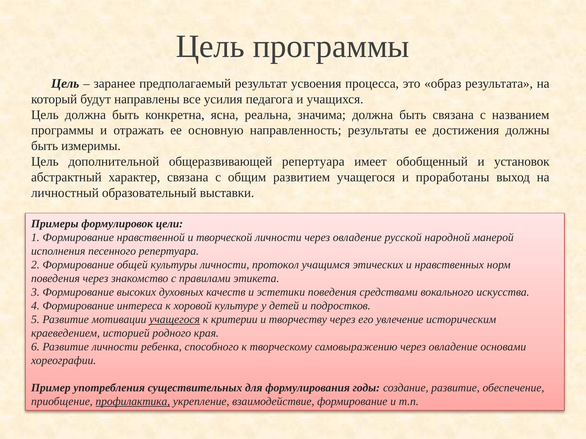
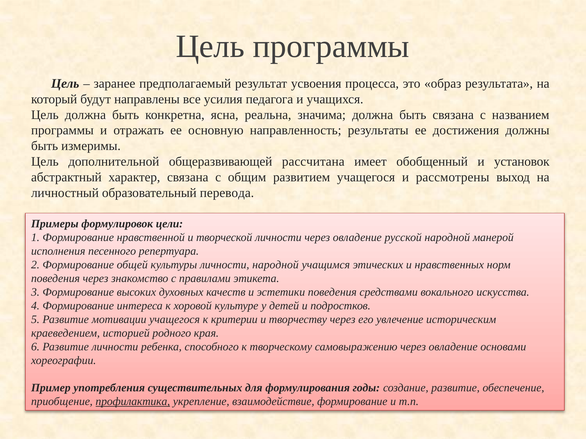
общеразвивающей репертуара: репертуара -> рассчитана
проработаны: проработаны -> рассмотрены
выставки: выставки -> перевода
личности протокол: протокол -> народной
учащегося at (175, 320) underline: present -> none
